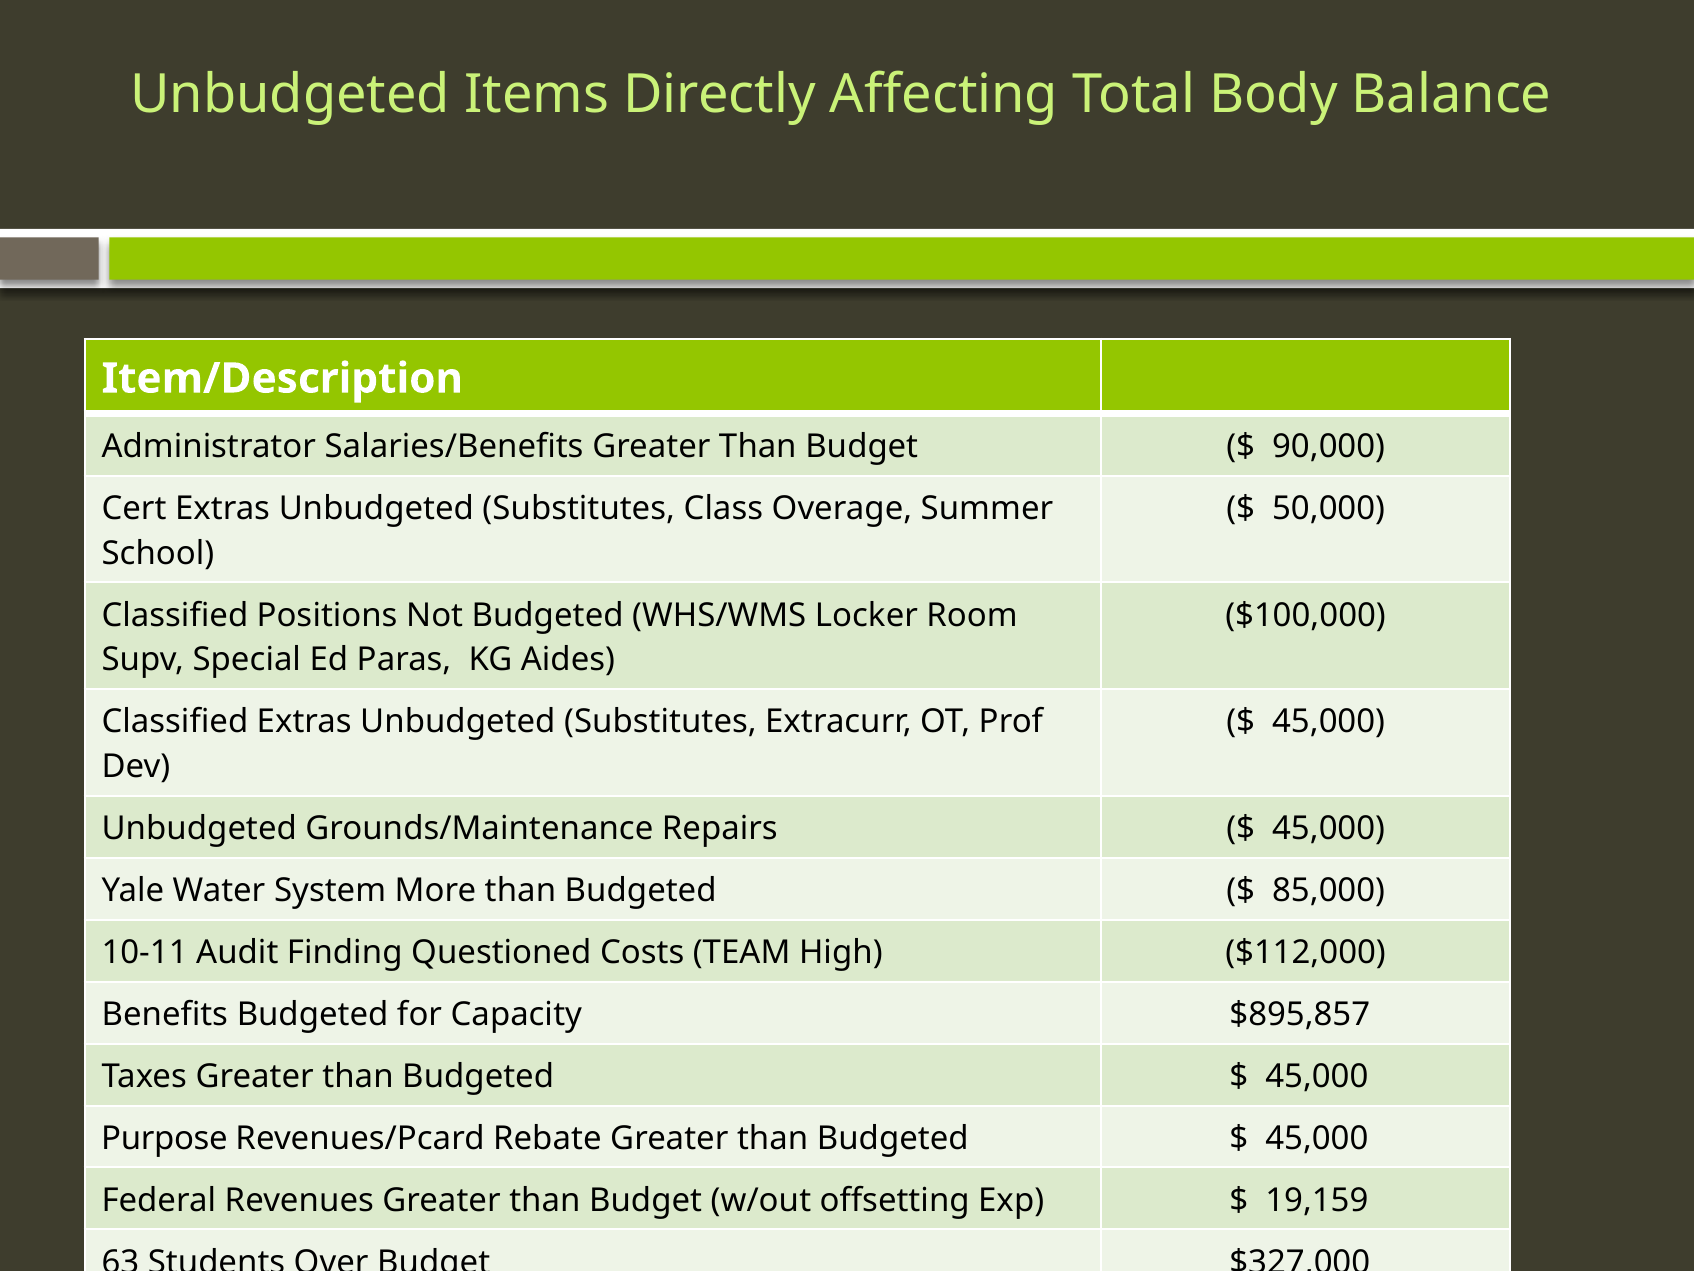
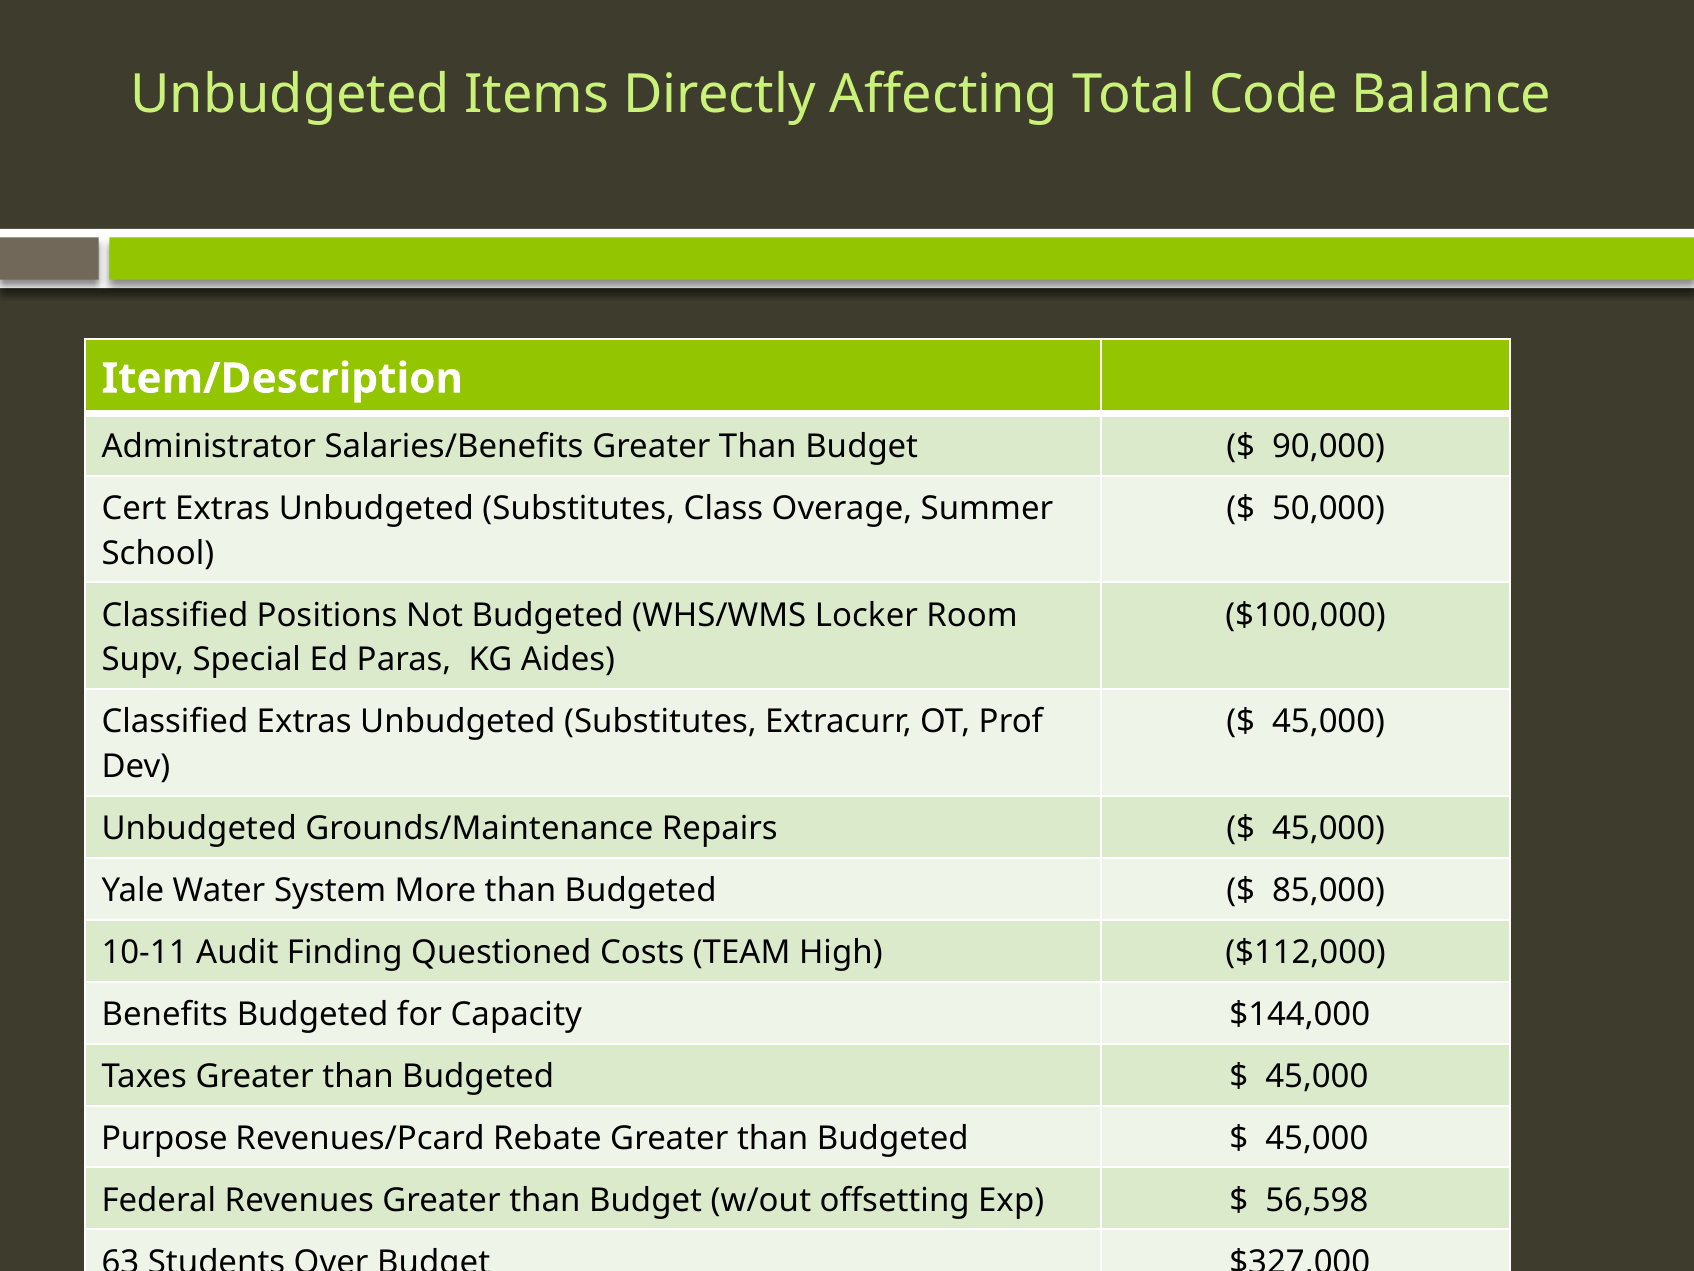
Body: Body -> Code
$895,857: $895,857 -> $144,000
19,159: 19,159 -> 56,598
